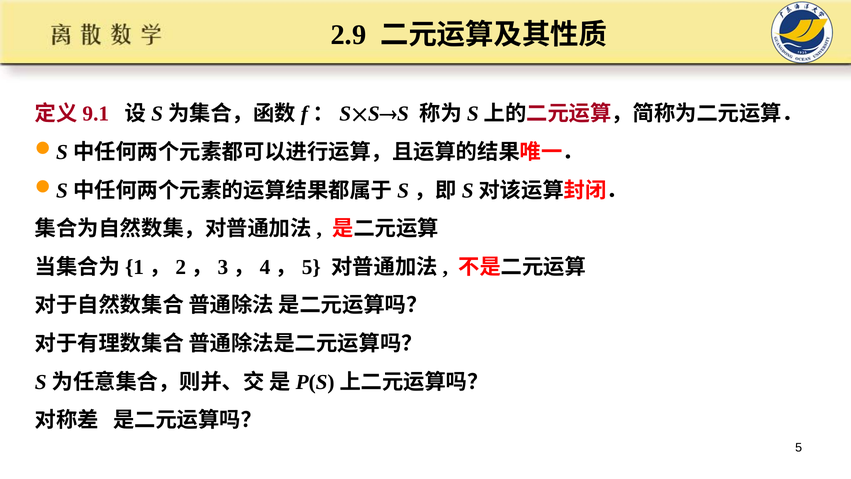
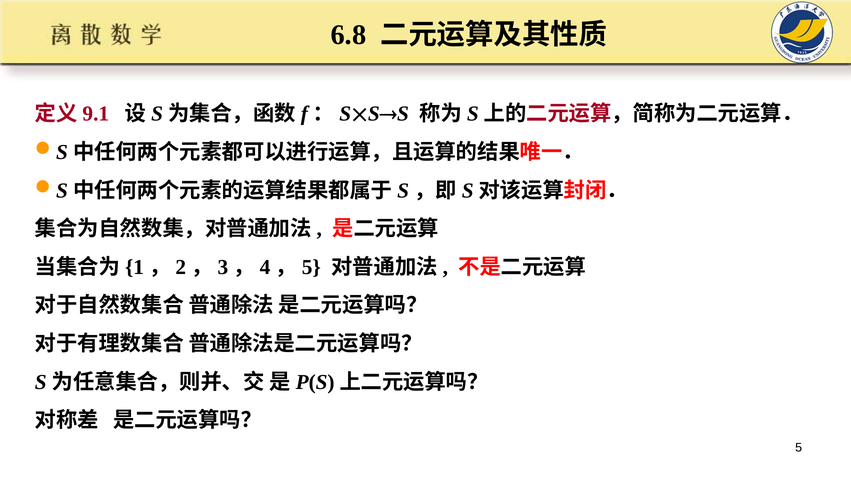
2.9: 2.9 -> 6.8
